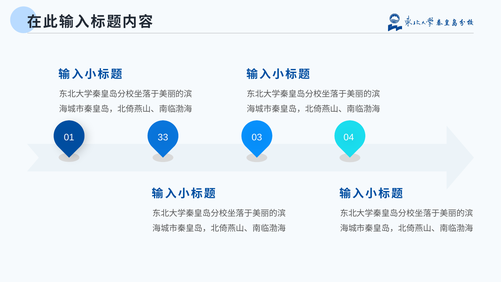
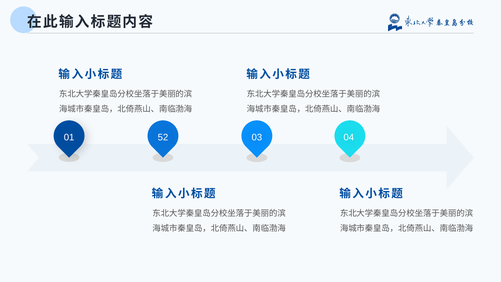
33: 33 -> 52
